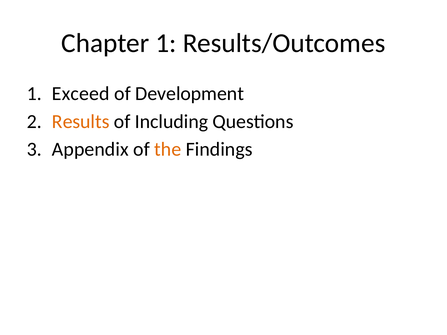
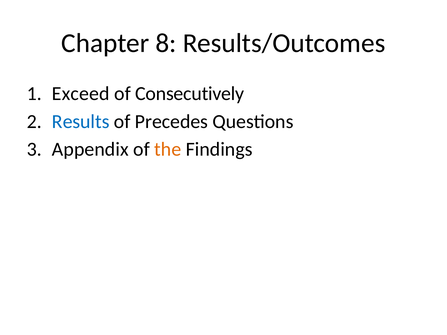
Chapter 1: 1 -> 8
Development: Development -> Consecutively
Results colour: orange -> blue
Including: Including -> Precedes
